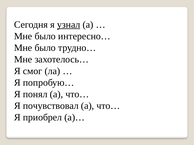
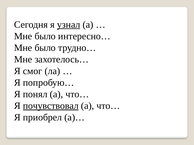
почувствовал underline: none -> present
